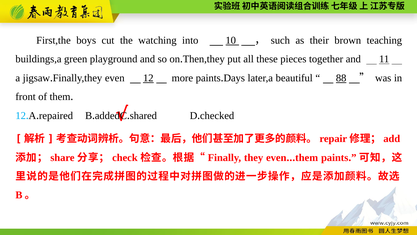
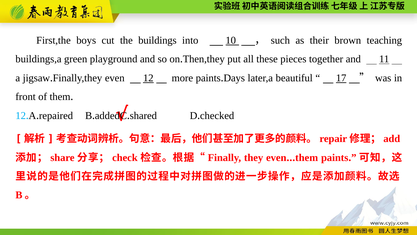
watching: watching -> buildings
88: 88 -> 17
